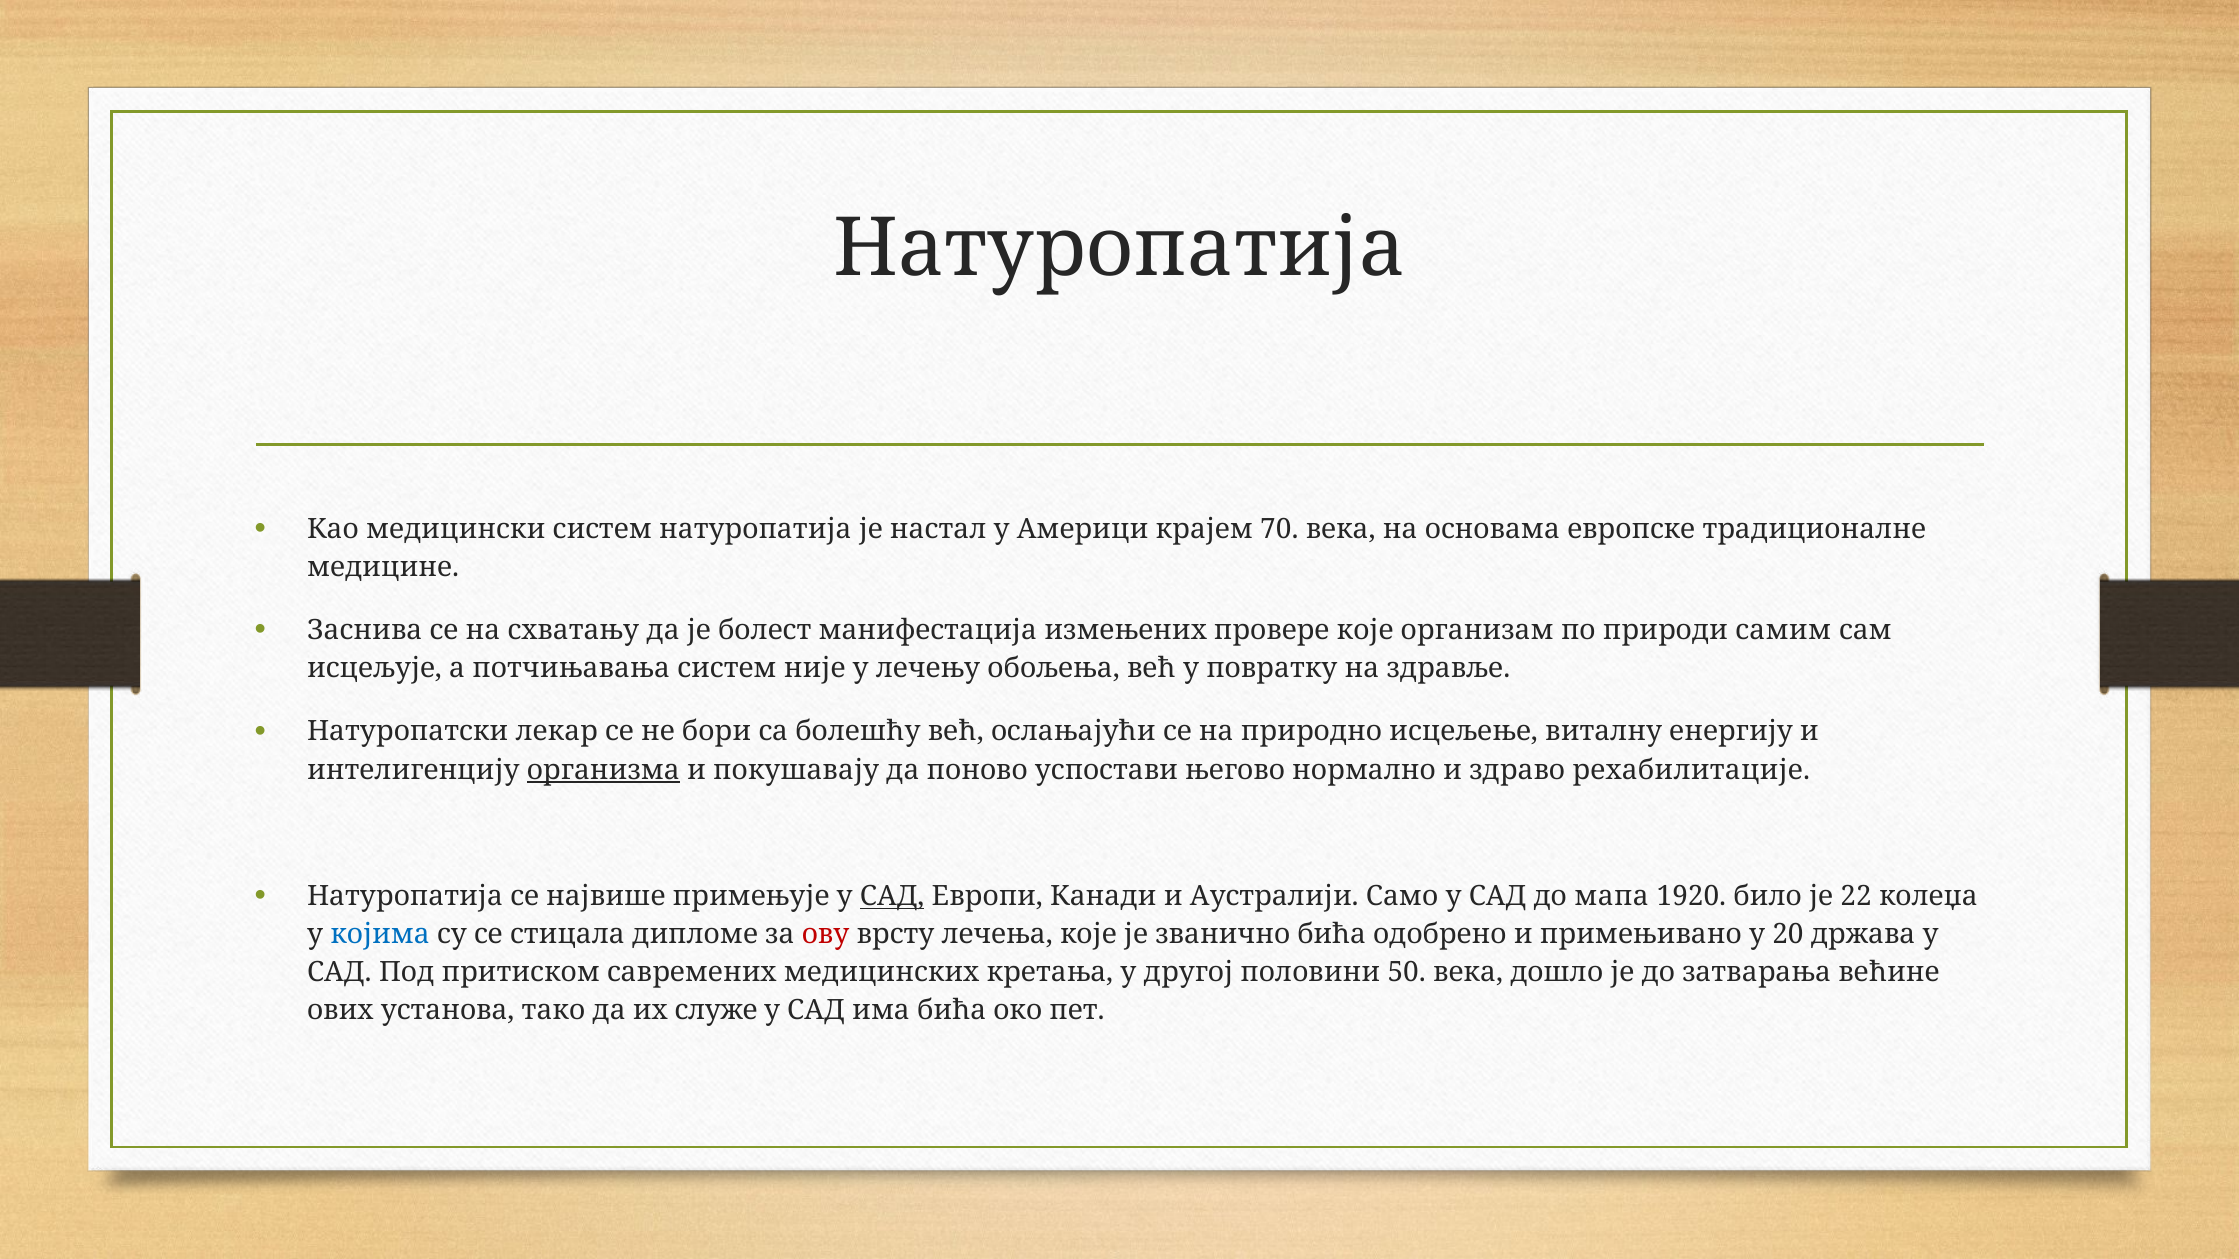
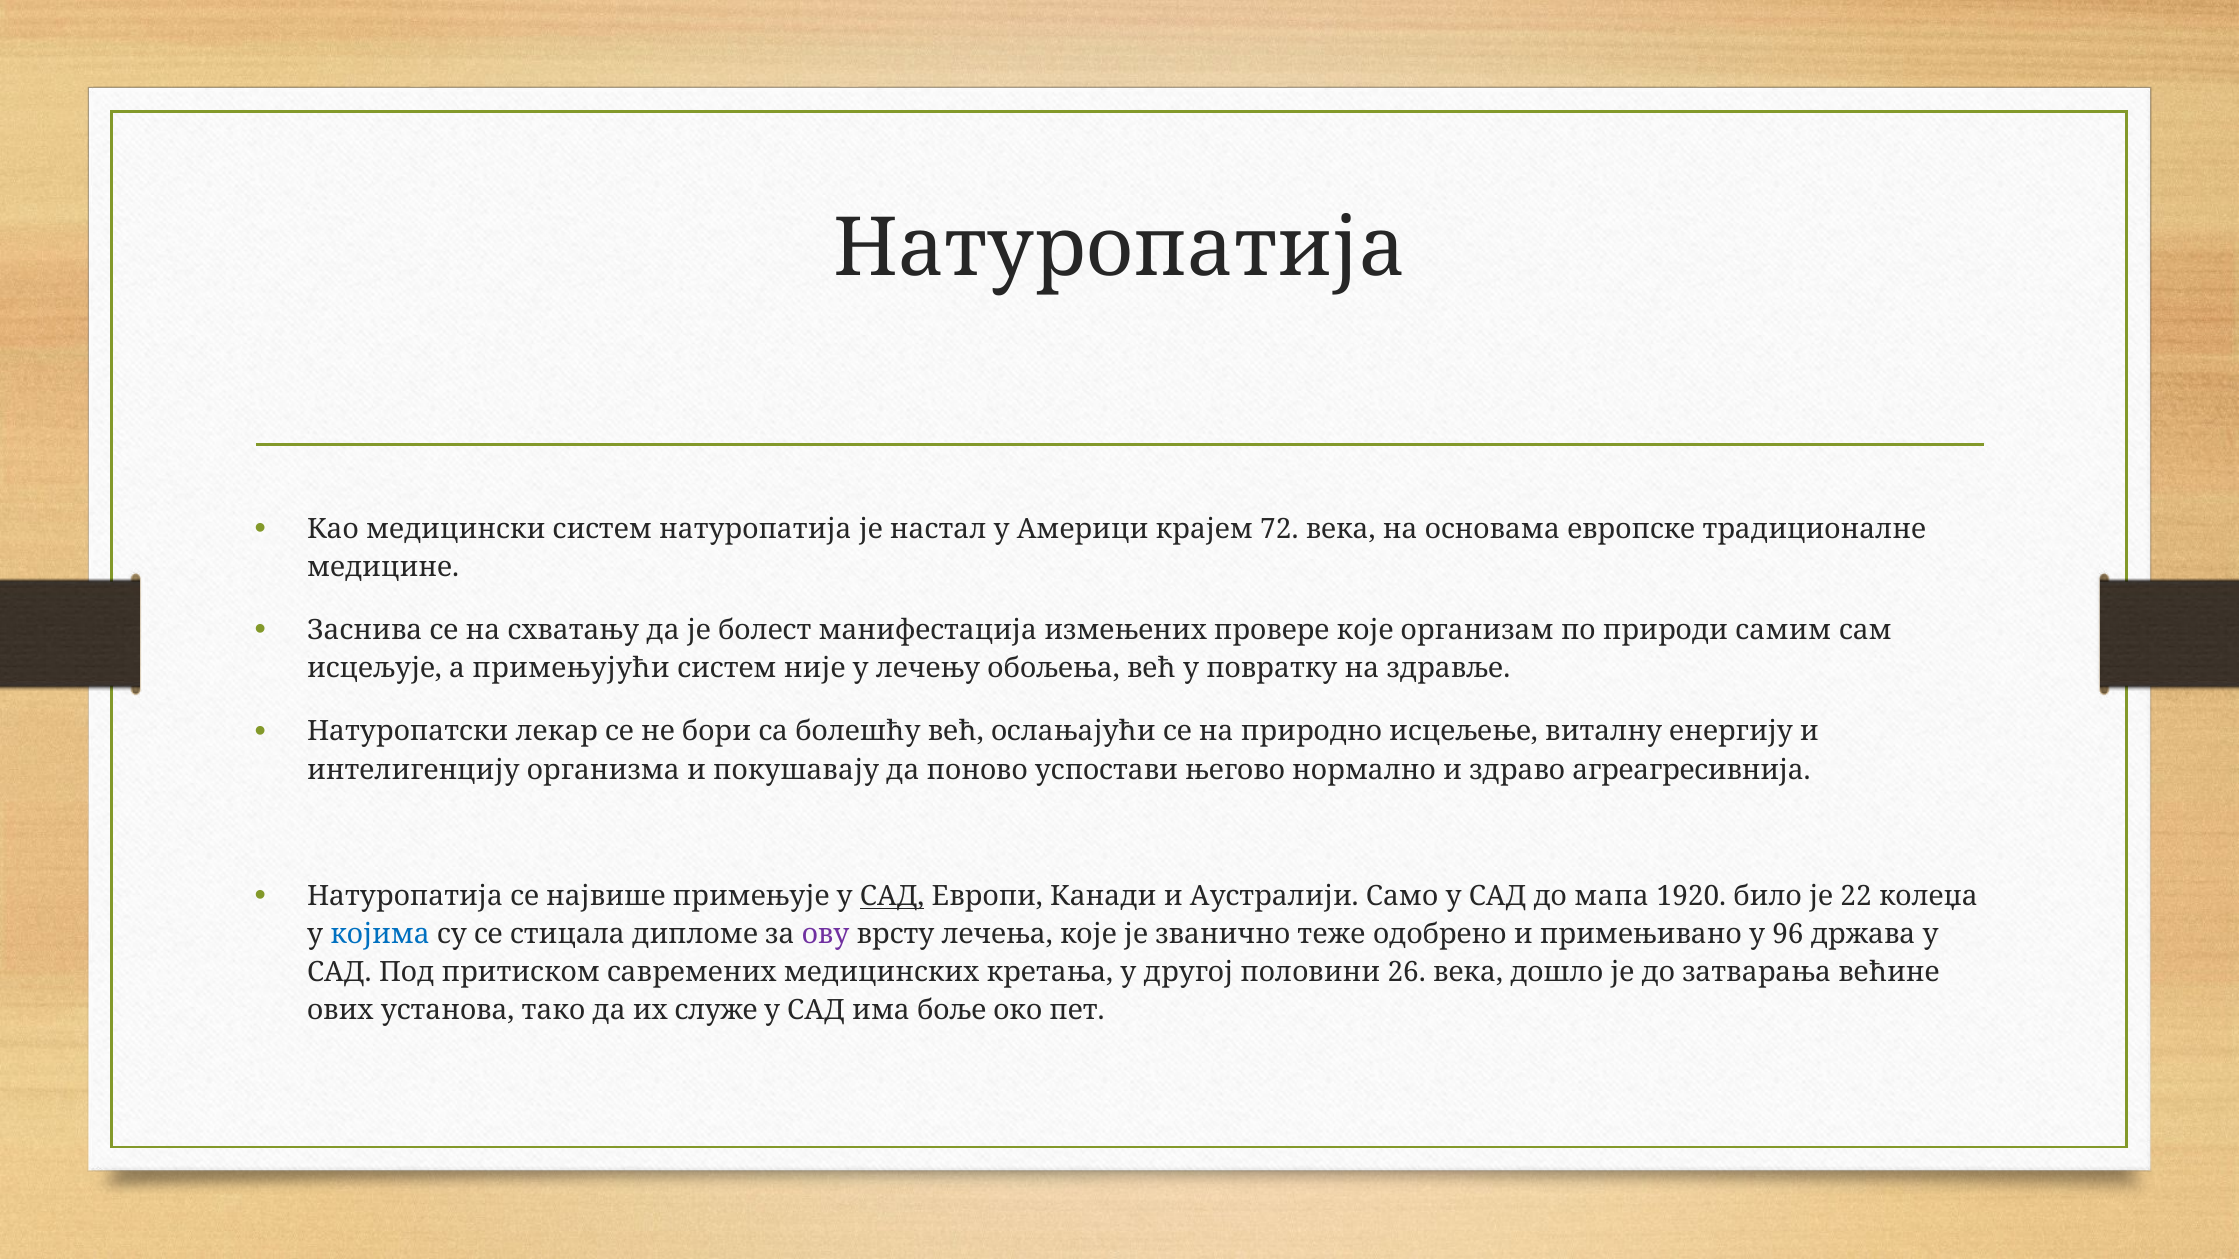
70: 70 -> 72
потчињавања: потчињавања -> примењујући
организма underline: present -> none
рехабилитације: рехабилитације -> агреагресивнија
ову colour: red -> purple
званично бића: бића -> теже
20: 20 -> 96
50: 50 -> 26
има бића: бића -> боље
